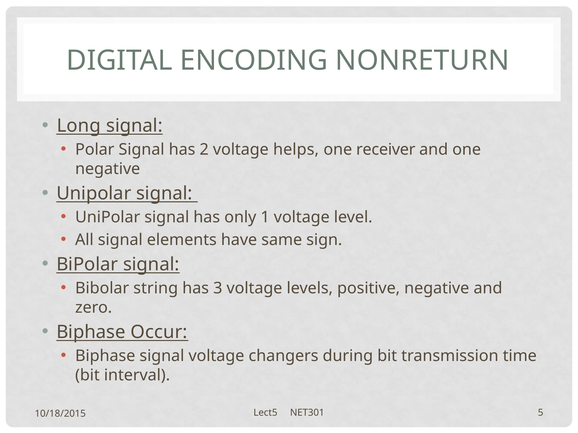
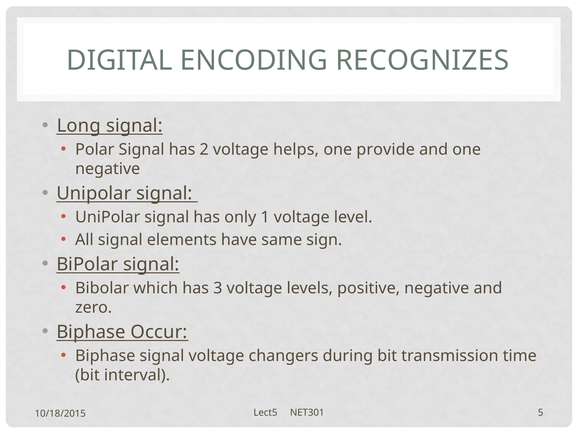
NONRETURN: NONRETURN -> RECOGNIZES
receiver: receiver -> provide
string: string -> which
